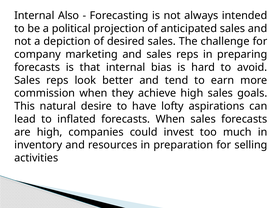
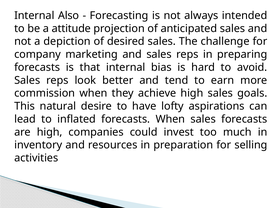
political: political -> attitude
